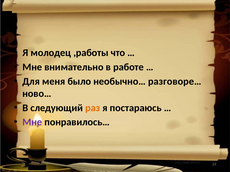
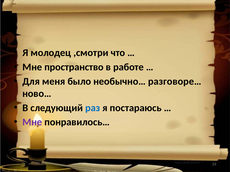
,работы: ,работы -> ,смотри
внимательно: внимательно -> пространство
раз colour: orange -> blue
